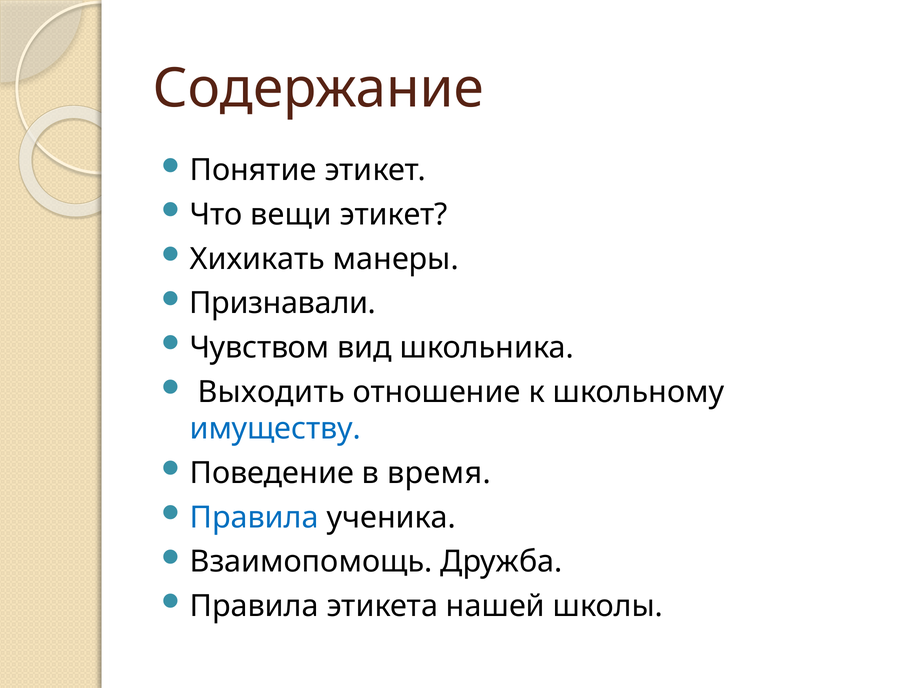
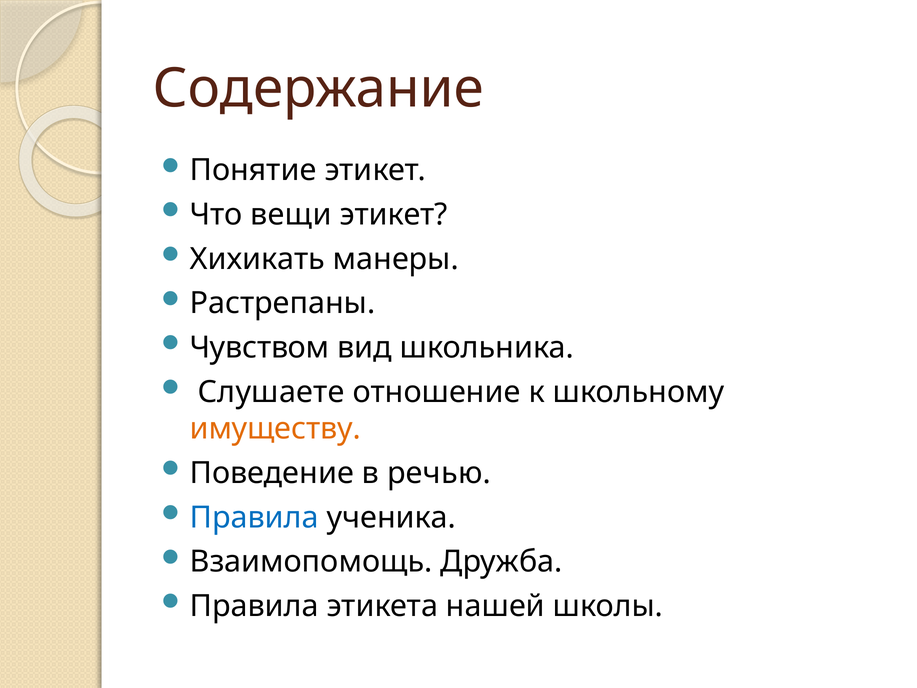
Признавали: Признавали -> Растрепаны
Выходить: Выходить -> Слушаете
имуществу colour: blue -> orange
время: время -> речью
